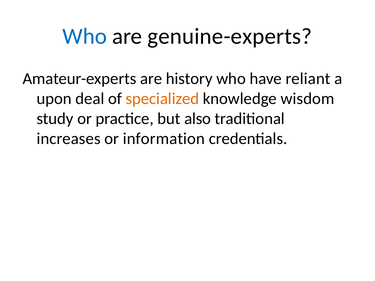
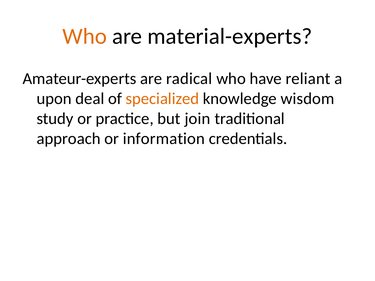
Who at (85, 36) colour: blue -> orange
genuine-experts: genuine-experts -> material-experts
history: history -> radical
also: also -> join
increases: increases -> approach
